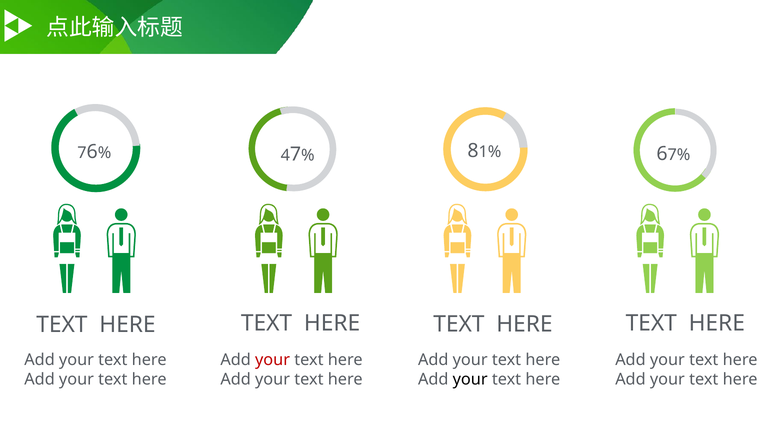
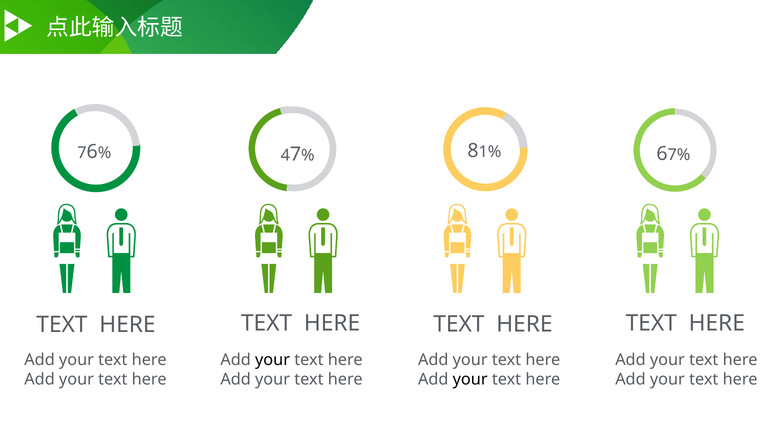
your at (273, 360) colour: red -> black
